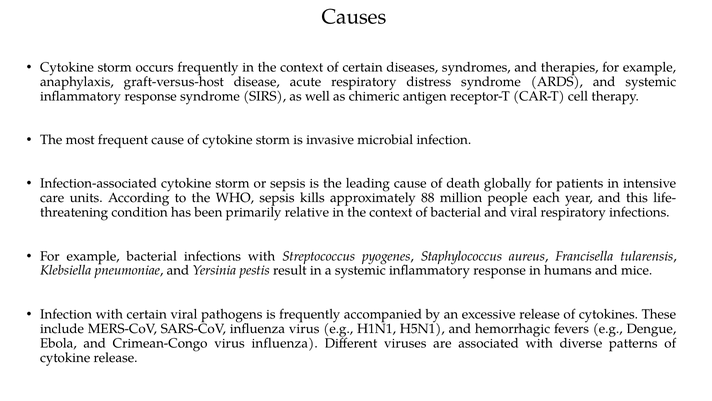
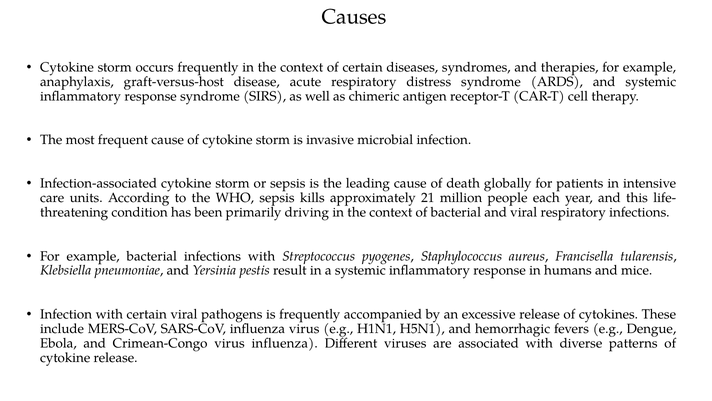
88: 88 -> 21
relative: relative -> driving
